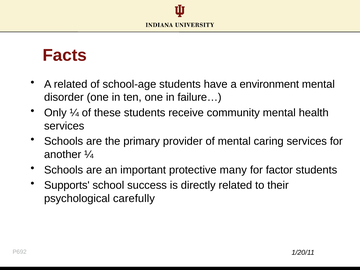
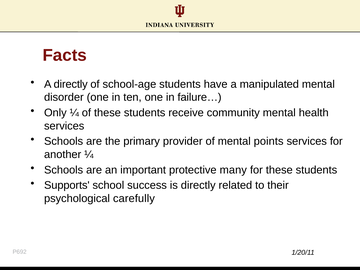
A related: related -> directly
environment: environment -> manipulated
caring: caring -> points
for factor: factor -> these
